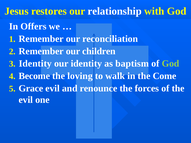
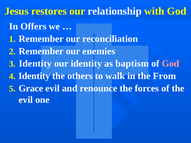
children: children -> enemies
God at (170, 64) colour: light green -> pink
Become at (34, 76): Become -> Identity
loving: loving -> others
Come: Come -> From
